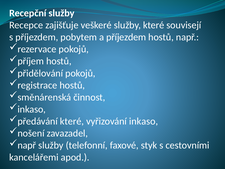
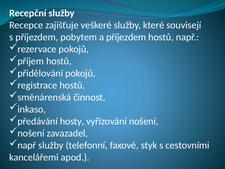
předávání které: které -> hosty
vyřizování inkaso: inkaso -> nošení
